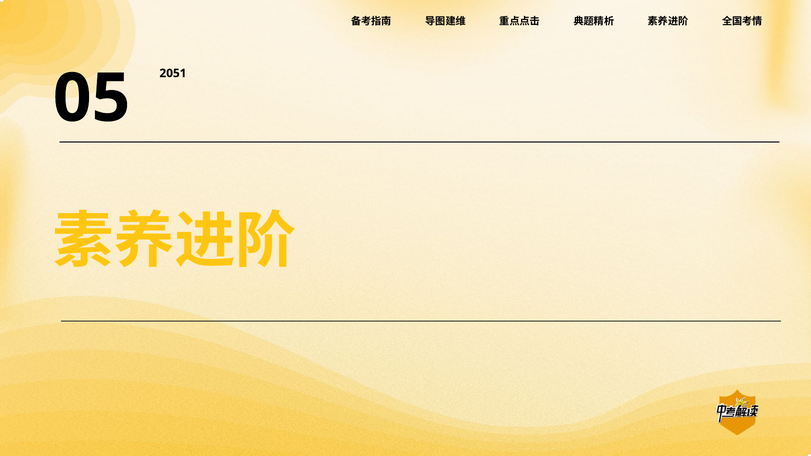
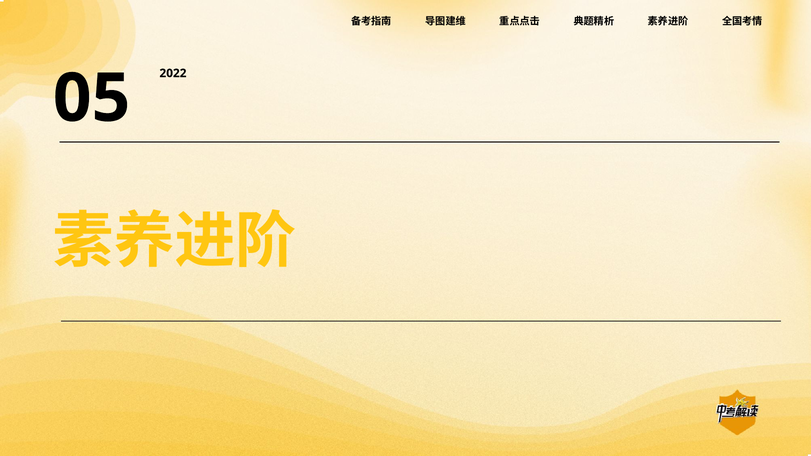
2051: 2051 -> 2022
